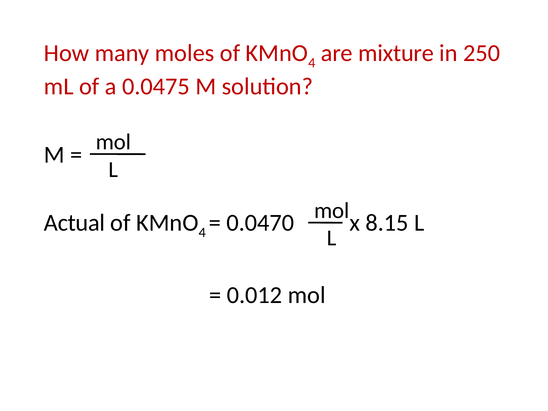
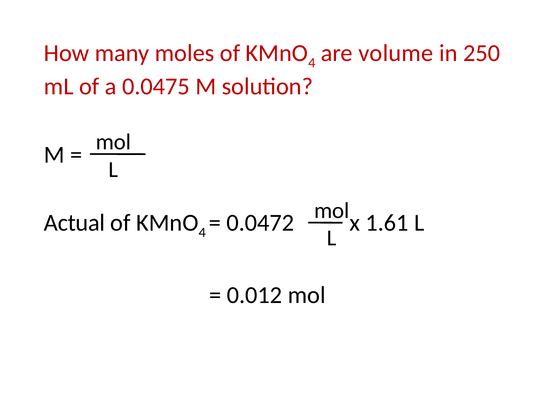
mixture: mixture -> volume
0.0470: 0.0470 -> 0.0472
8.15: 8.15 -> 1.61
